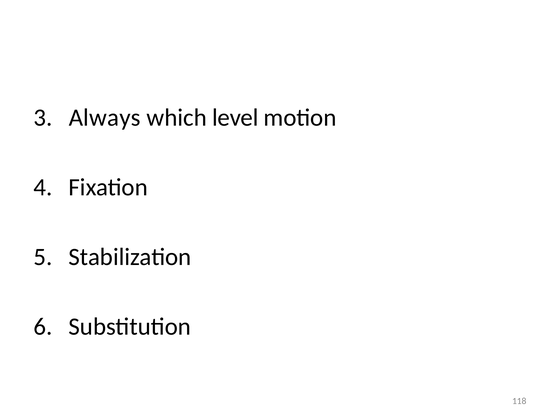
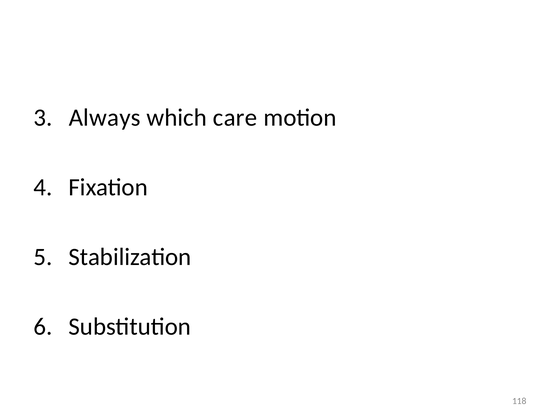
level: level -> care
